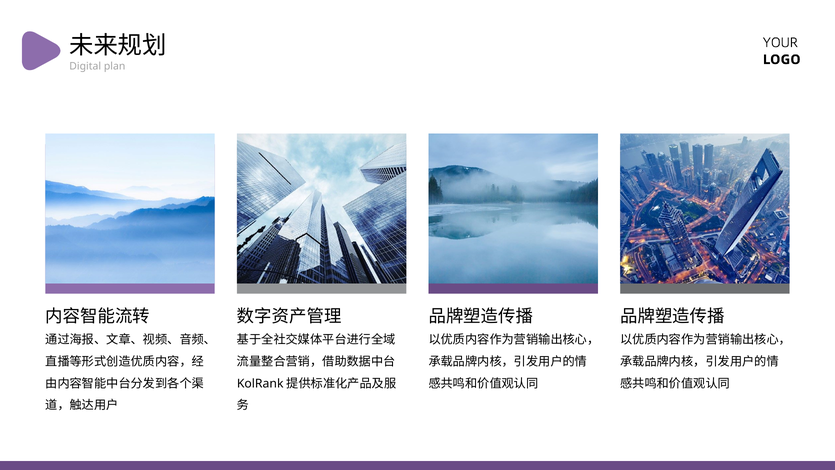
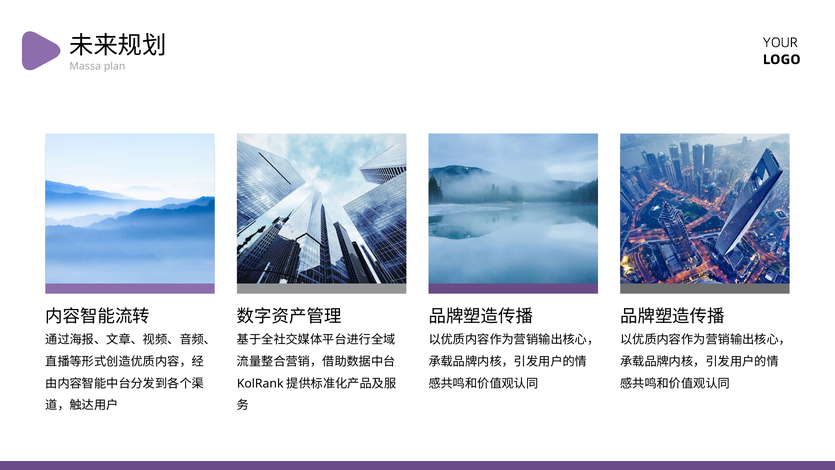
Digital: Digital -> Massa
